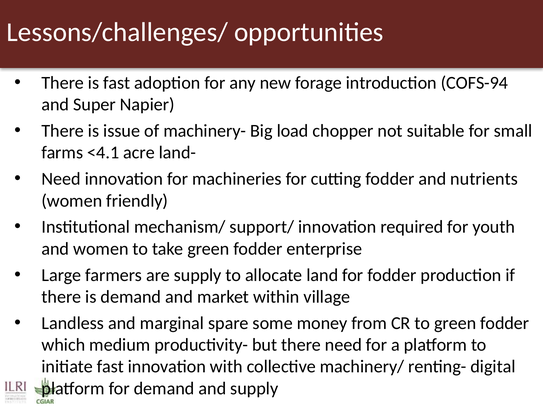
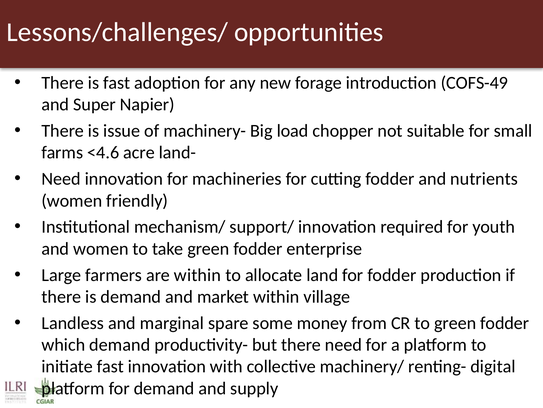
COFS-94: COFS-94 -> COFS-49
<4.1: <4.1 -> <4.6
are supply: supply -> within
which medium: medium -> demand
